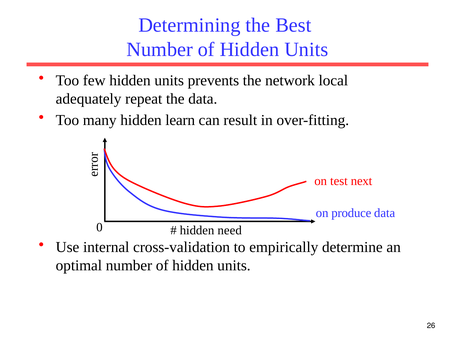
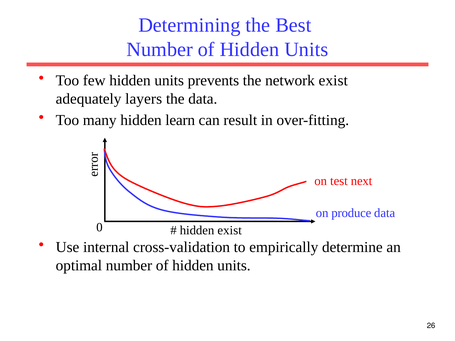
network local: local -> exist
repeat: repeat -> layers
hidden need: need -> exist
